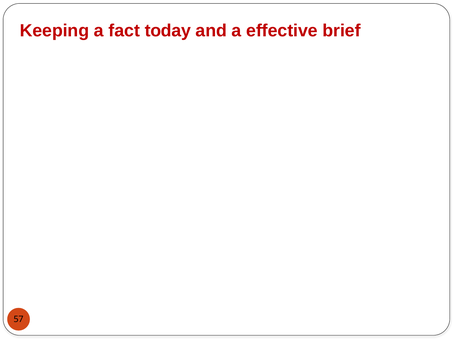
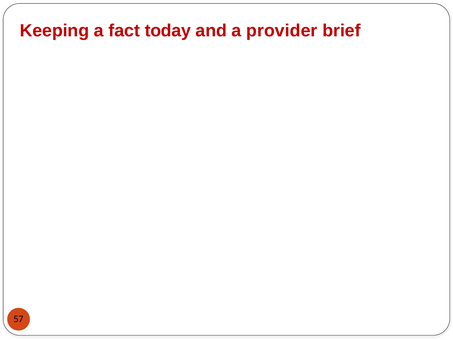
effective: effective -> provider
